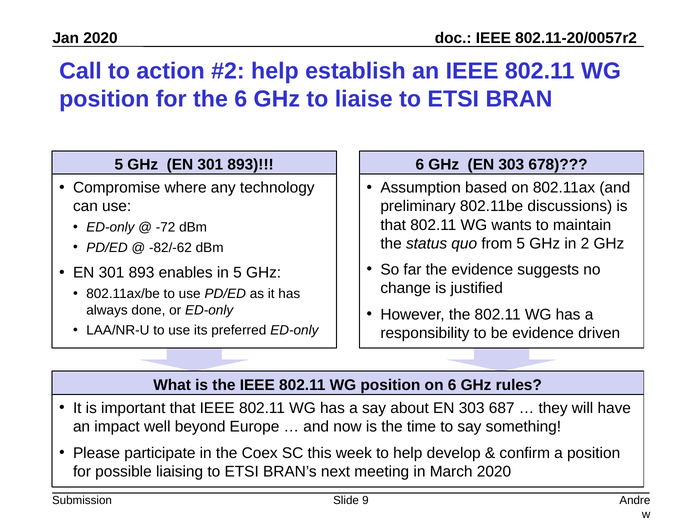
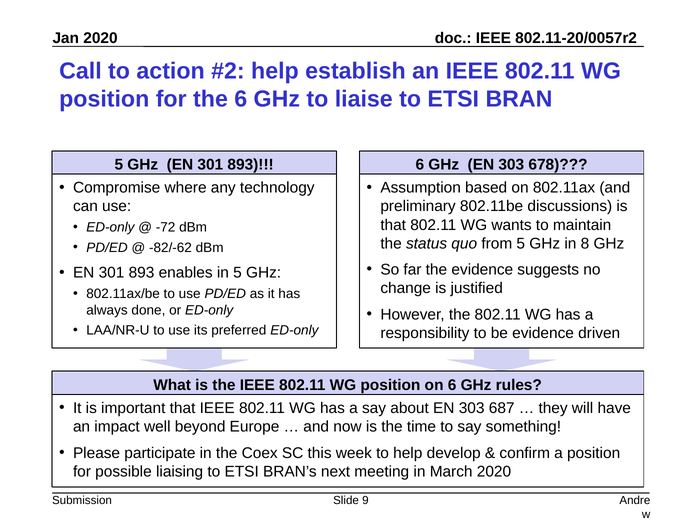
2: 2 -> 8
